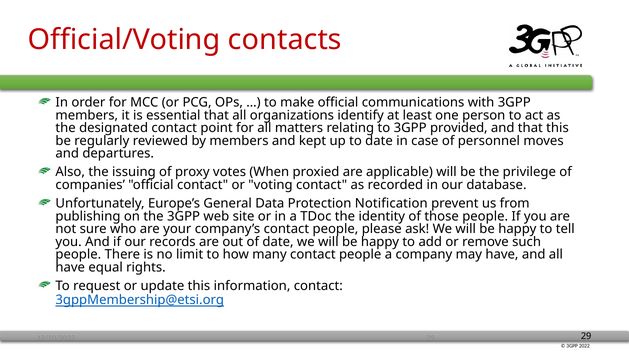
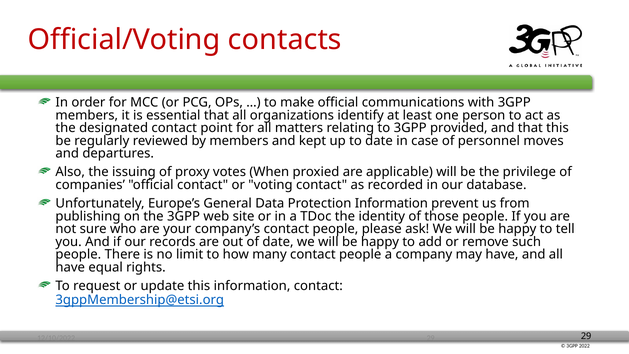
Protection Notification: Notification -> Information
